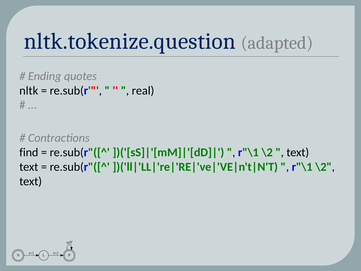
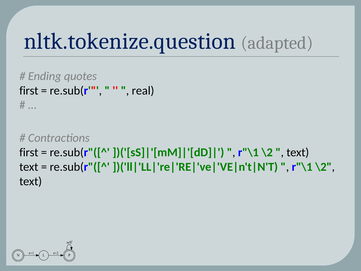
nltk at (29, 90): nltk -> first
find at (29, 152): find -> first
